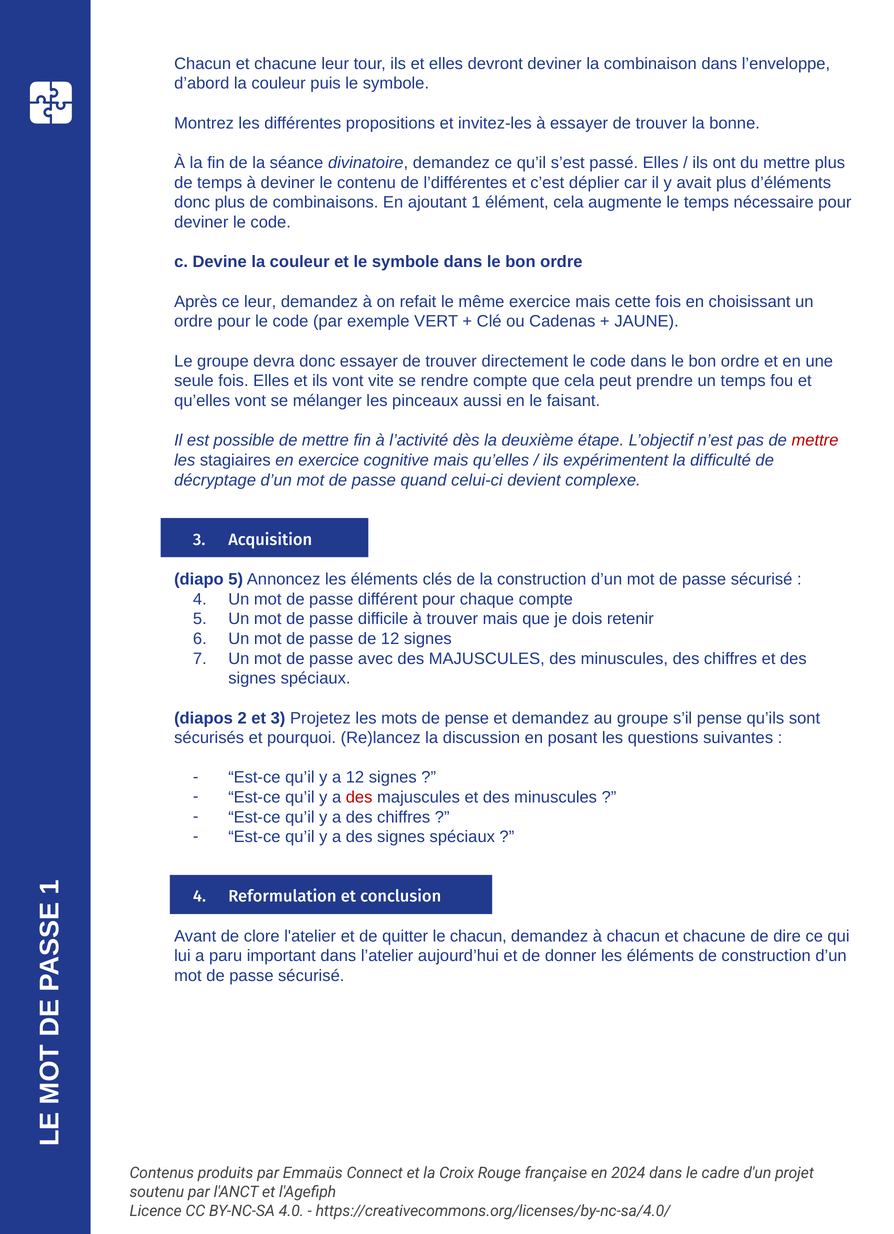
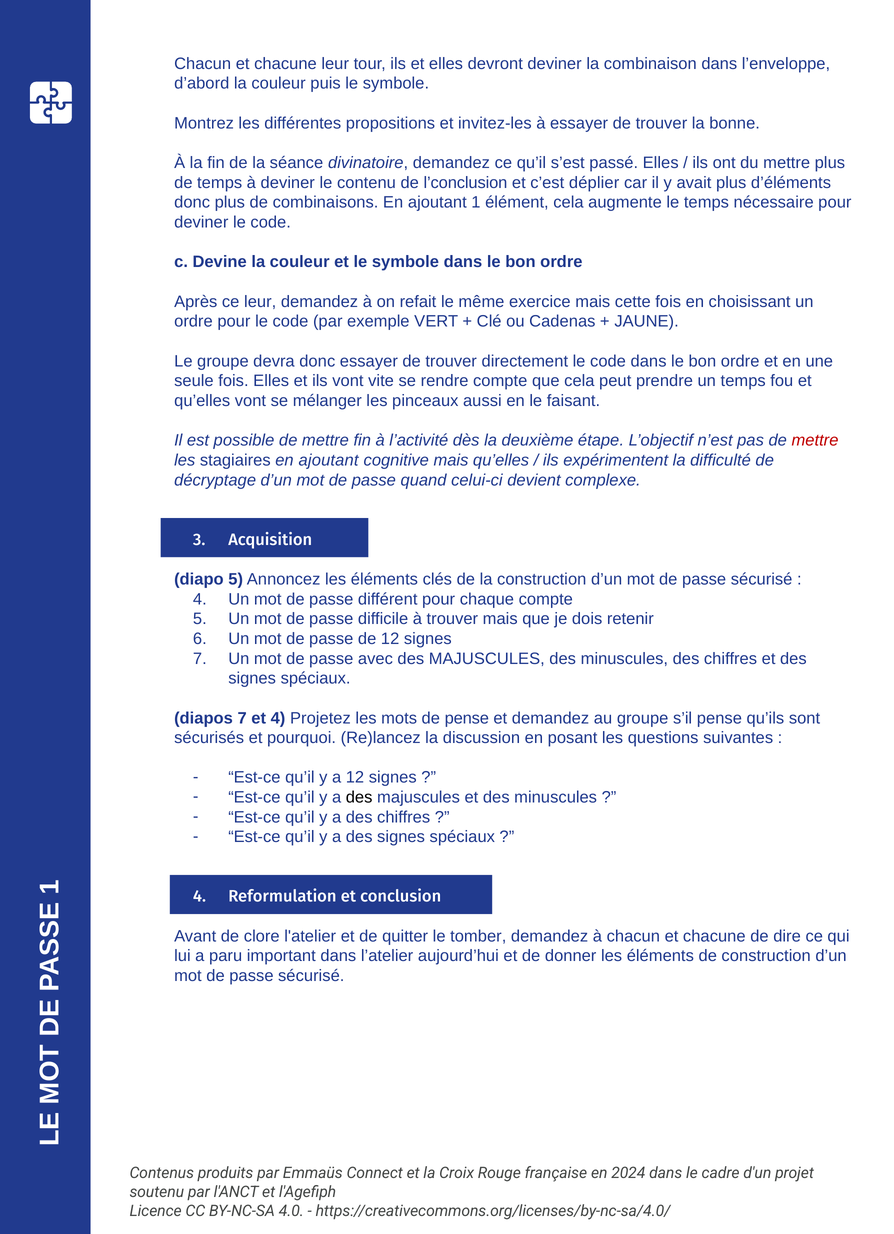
l’différentes: l’différentes -> l’conclusion
stagiaires en exercice: exercice -> ajoutant
diapos 2: 2 -> 7
et 3: 3 -> 4
des at (359, 798) colour: red -> black
le chacun: chacun -> tomber
